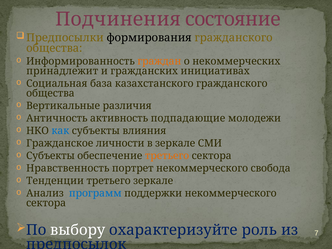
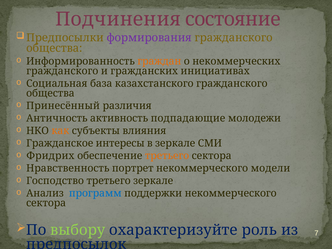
формирования colour: black -> purple
принадлежит at (62, 71): принадлежит -> гражданского
Вертикальные: Вертикальные -> Принесённый
как colour: blue -> orange
личности: личности -> интересы
Субъекты at (50, 156): Субъекты -> Фридрих
свобода: свобода -> модели
Тенденции: Тенденции -> Господство
выбору colour: white -> light green
